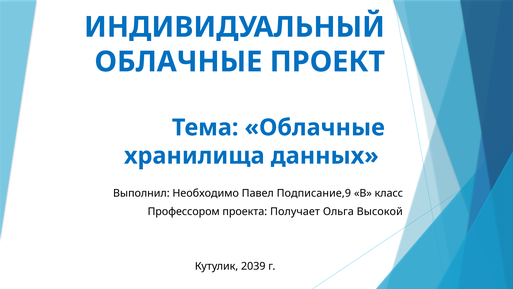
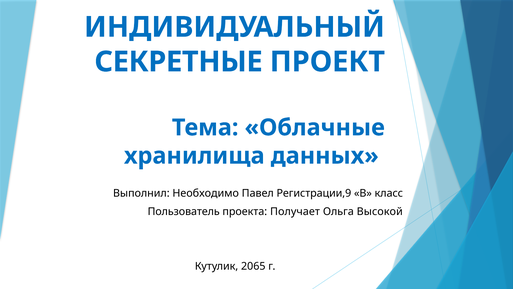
ОБЛАЧНЫЕ at (178, 62): ОБЛАЧНЫЕ -> СЕКРЕТНЫЕ
Подписание,9: Подписание,9 -> Регистрации,9
Профессором: Профессором -> Пользователь
2039: 2039 -> 2065
